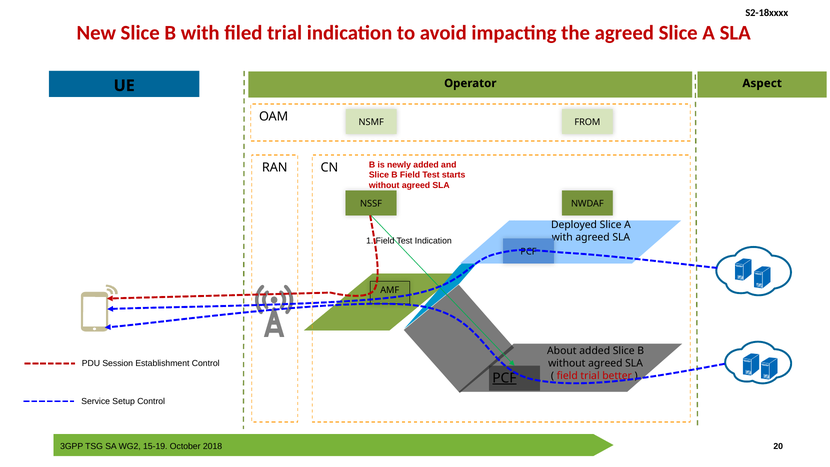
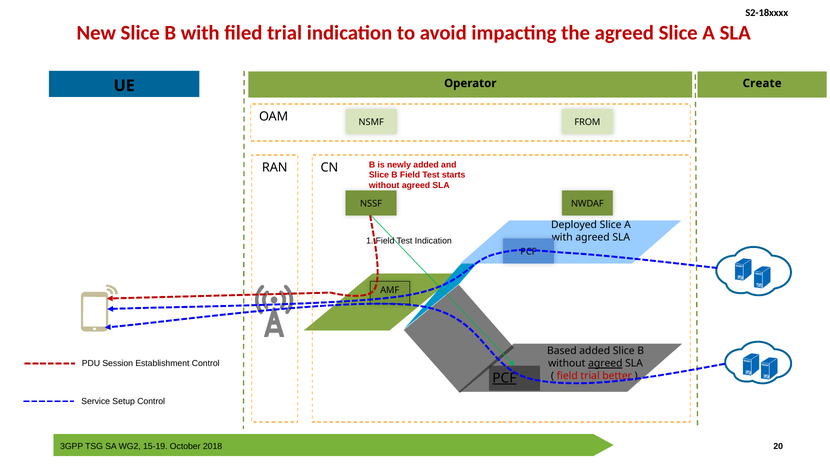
Aspect: Aspect -> Create
About: About -> Based
agreed at (605, 363) underline: none -> present
